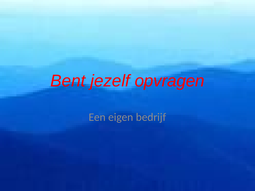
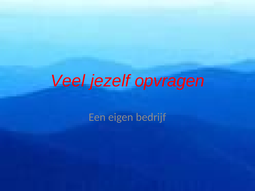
Bent: Bent -> Veel
